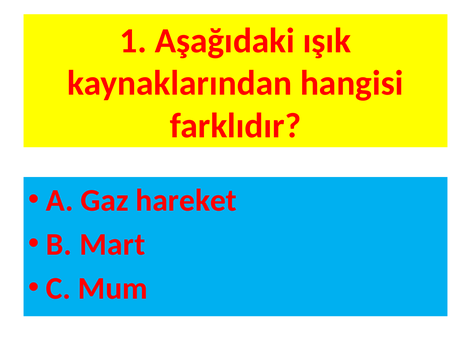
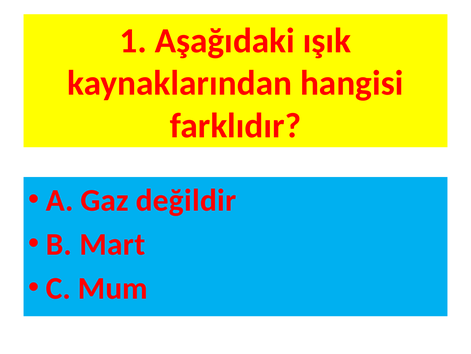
hareket: hareket -> değildir
